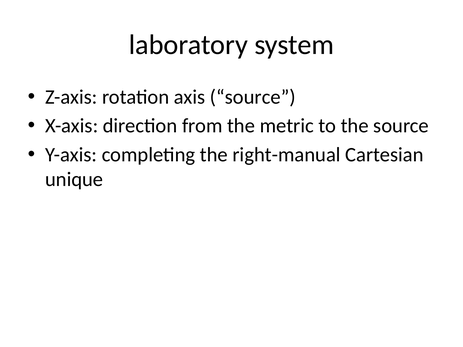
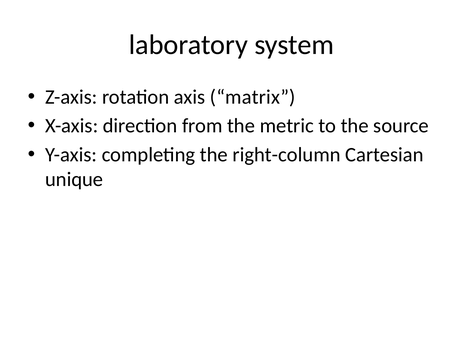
axis source: source -> matrix
right-manual: right-manual -> right-column
